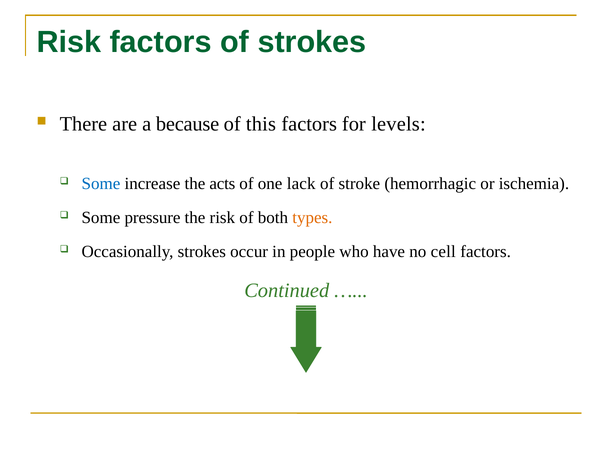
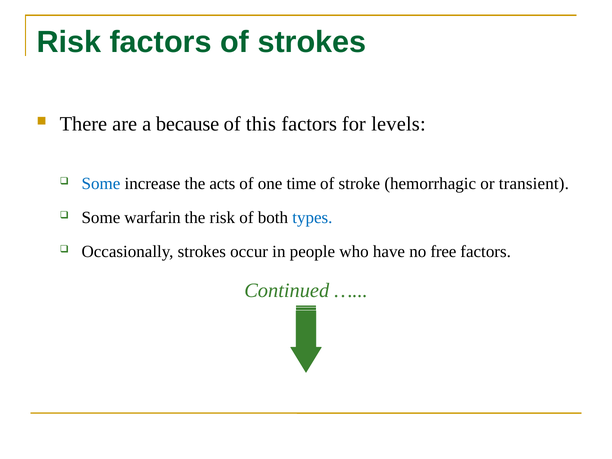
lack: lack -> time
ischemia: ischemia -> transient
pressure: pressure -> warfarin
types colour: orange -> blue
cell: cell -> free
